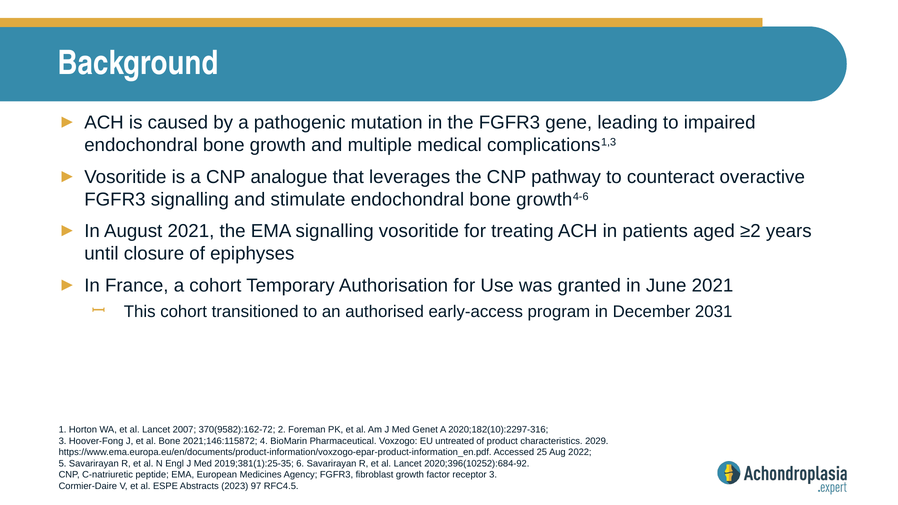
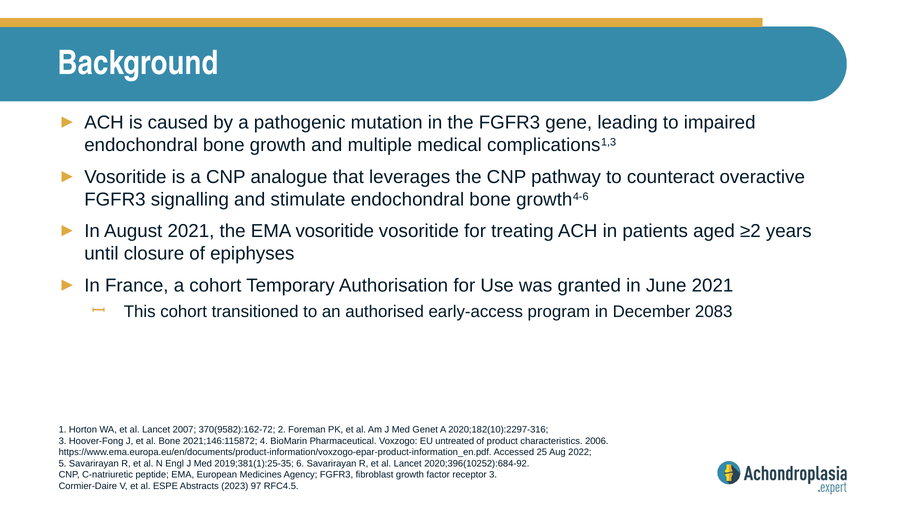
EMA signalling: signalling -> vosoritide
2031: 2031 -> 2083
2029: 2029 -> 2006
